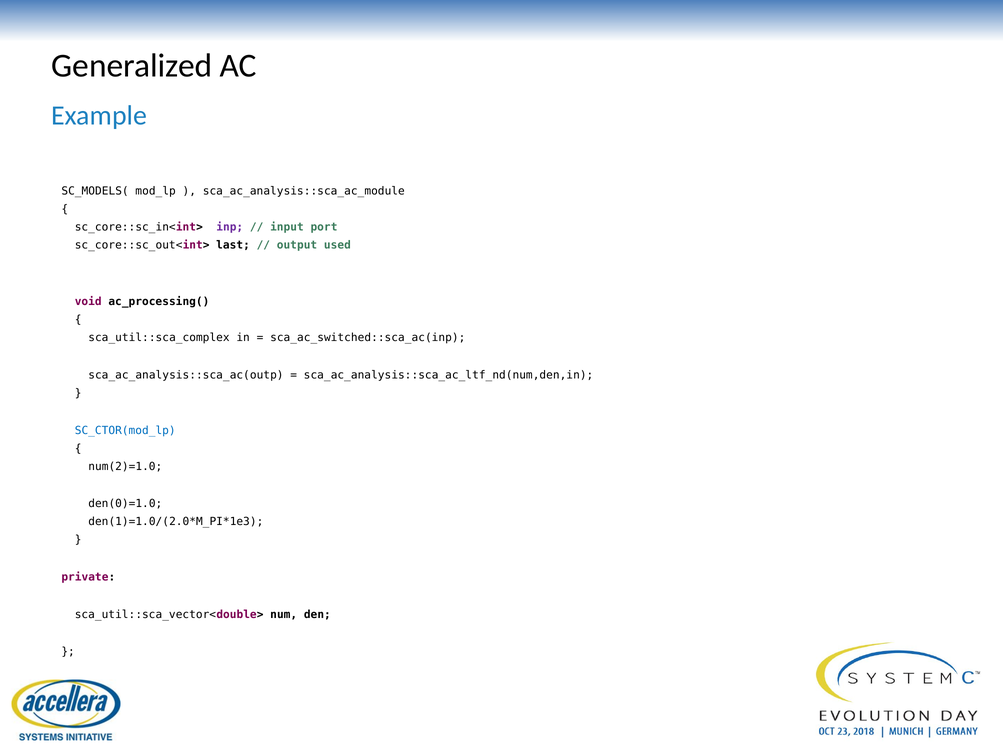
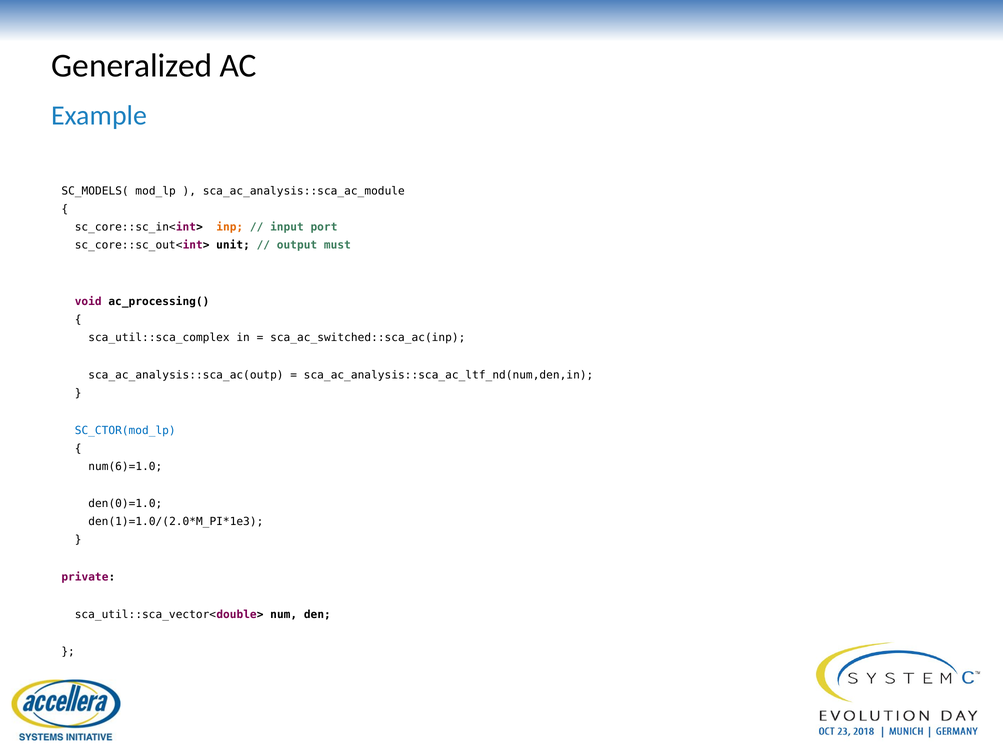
inp colour: purple -> orange
last: last -> unit
used: used -> must
num(2)=1.0: num(2)=1.0 -> num(6)=1.0
